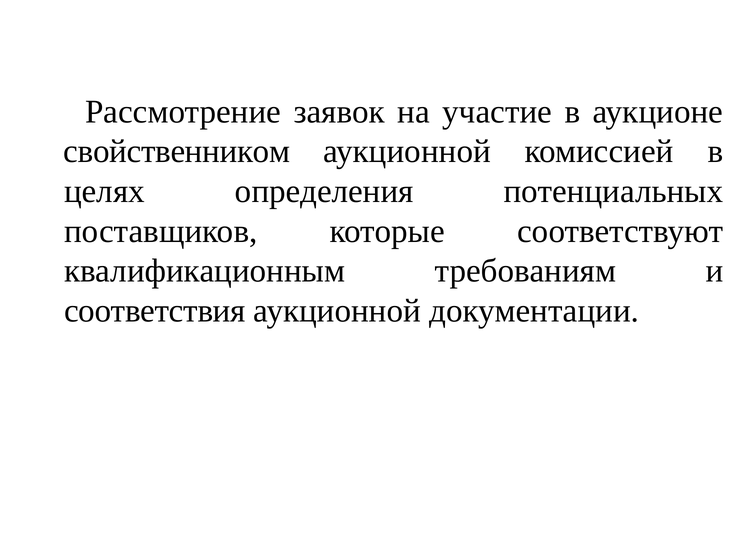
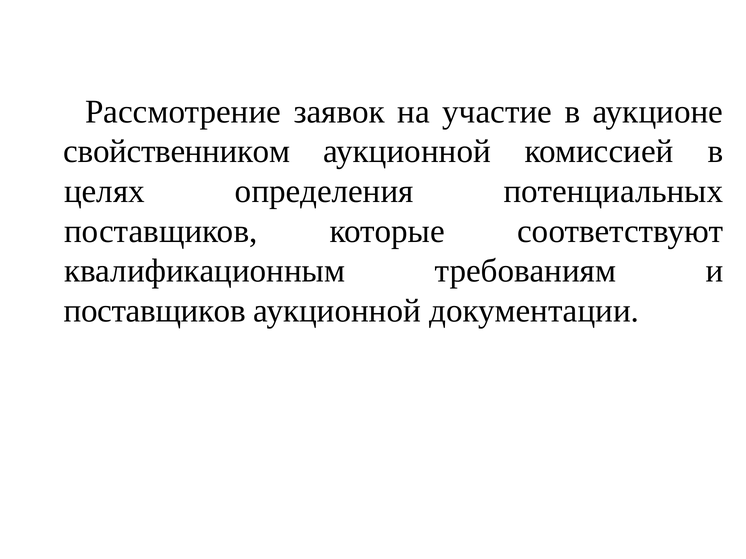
соответствия at (155, 311): соответствия -> поставщиков
